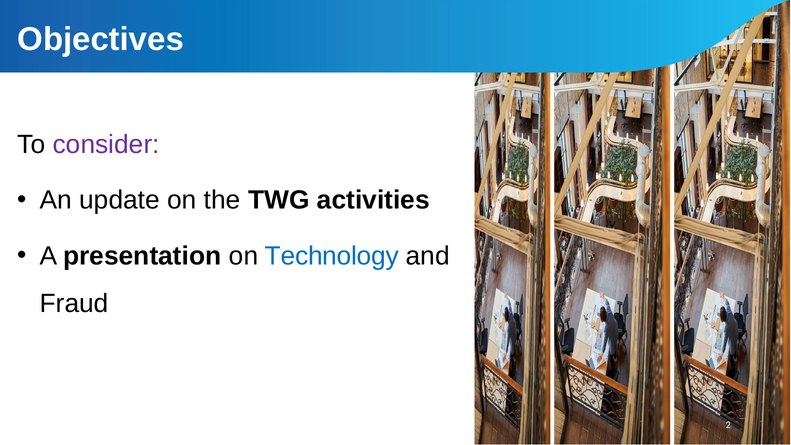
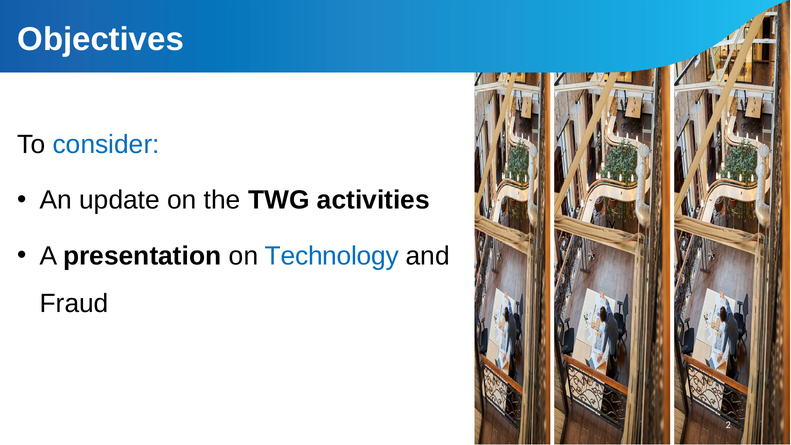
consider colour: purple -> blue
